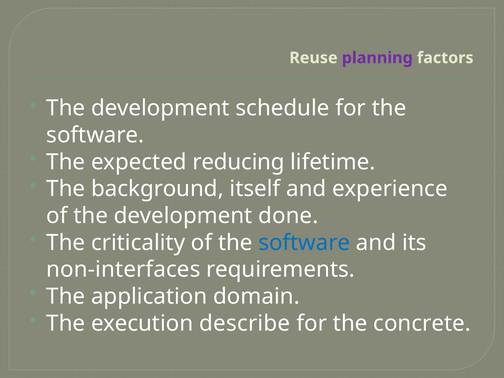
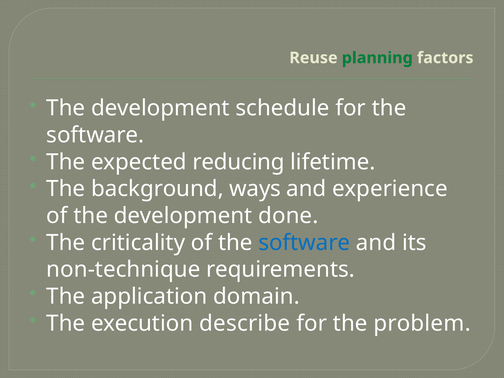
planning colour: purple -> green
itself: itself -> ways
non-interfaces: non-interfaces -> non-technique
concrete: concrete -> problem
